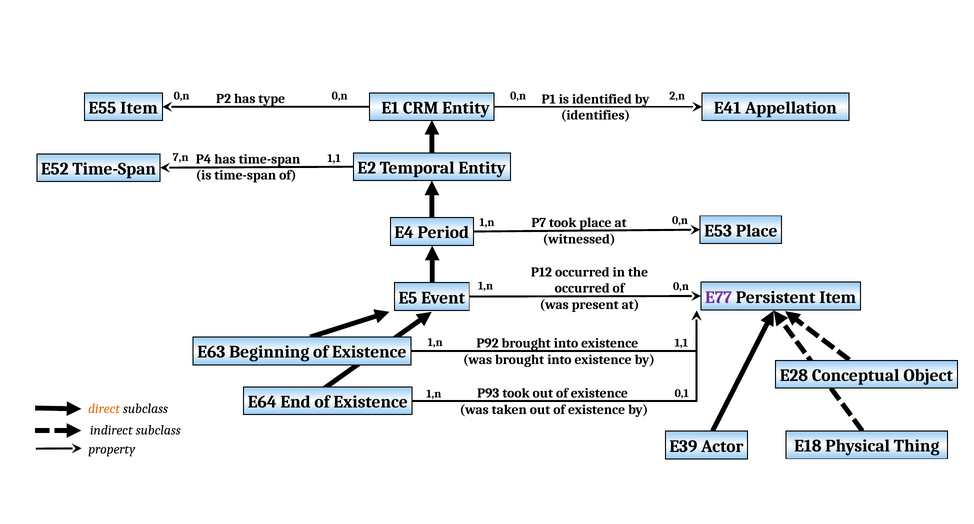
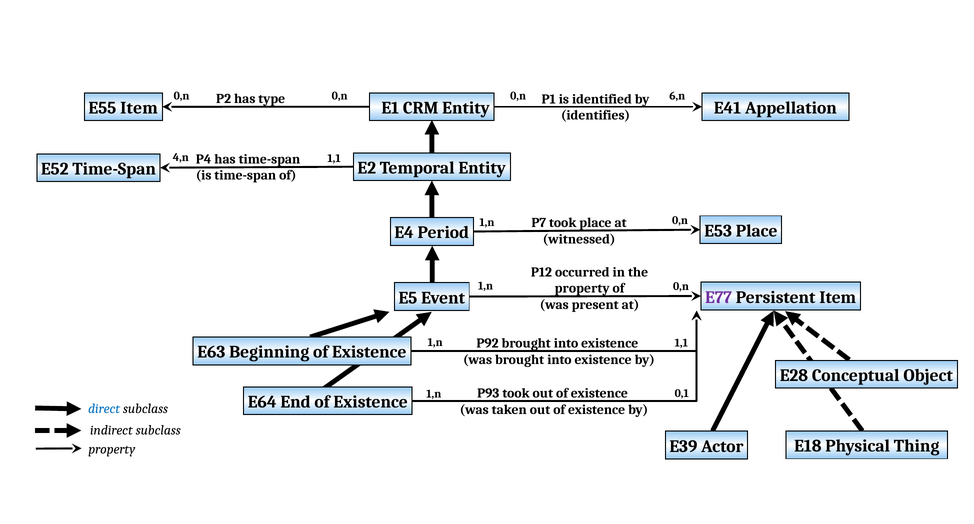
2,n: 2,n -> 6,n
7,n: 7,n -> 4,n
occurred at (582, 288): occurred -> property
direct colour: orange -> blue
